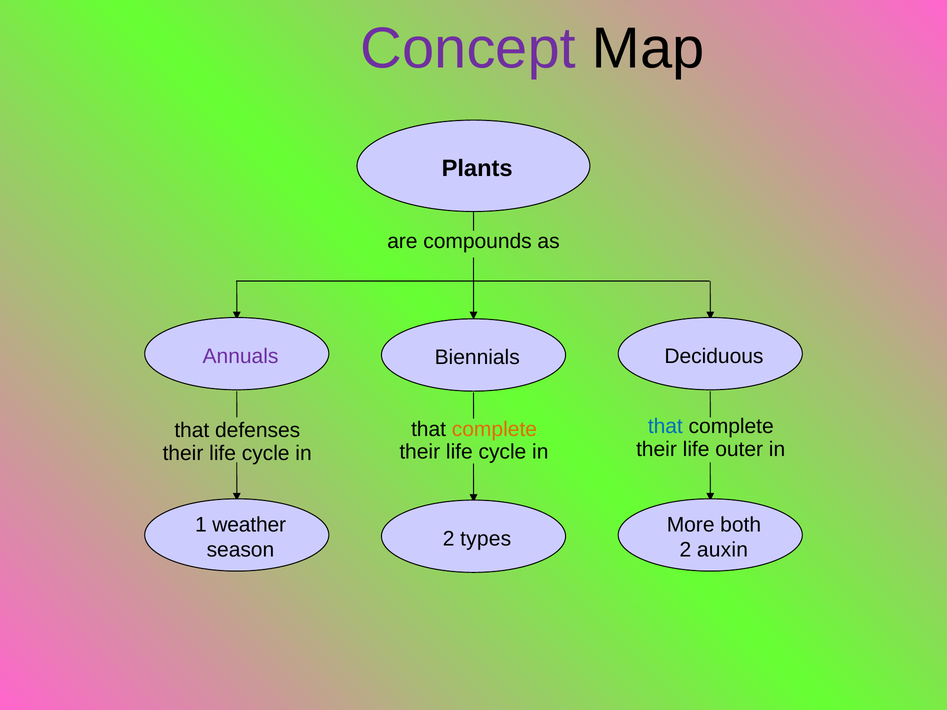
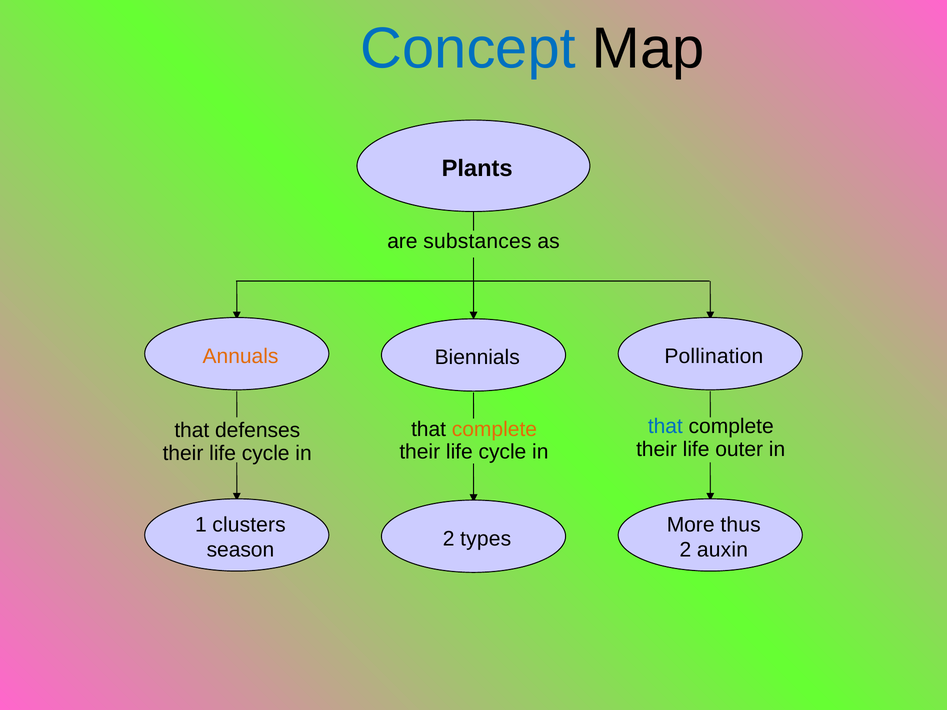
Concept colour: purple -> blue
compounds: compounds -> substances
Annuals colour: purple -> orange
Deciduous: Deciduous -> Pollination
weather: weather -> clusters
both: both -> thus
